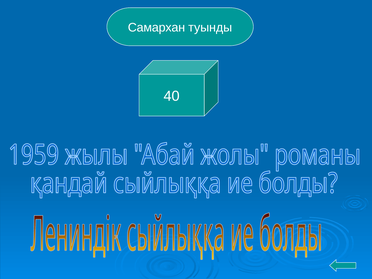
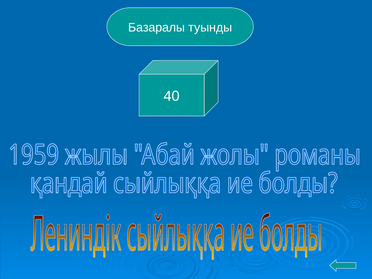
Самархан: Самархан -> Базаралы
